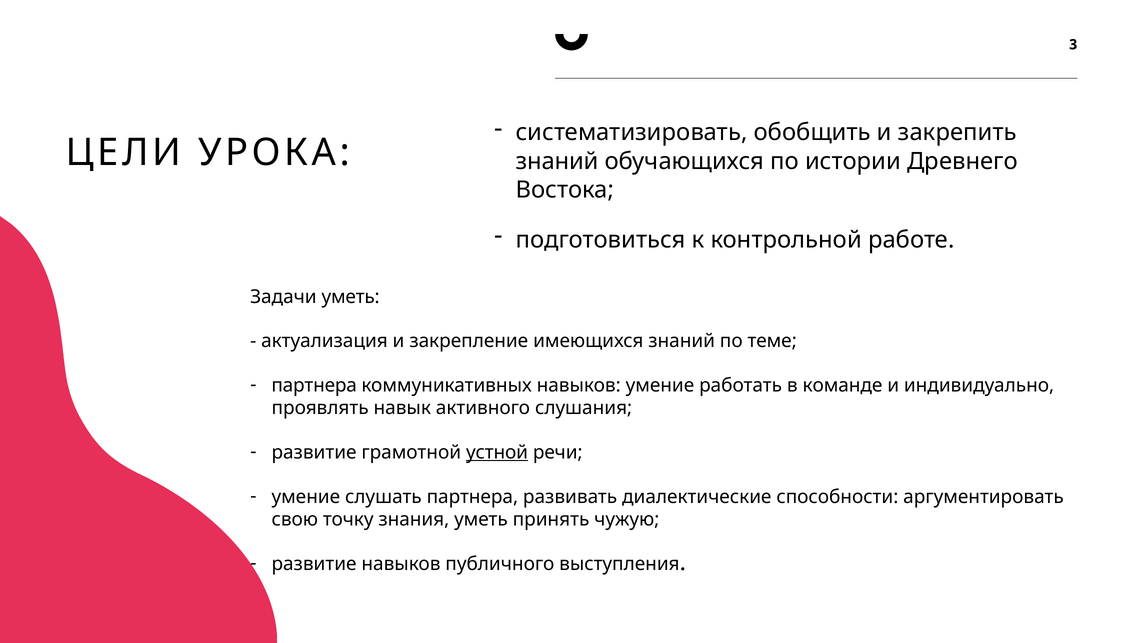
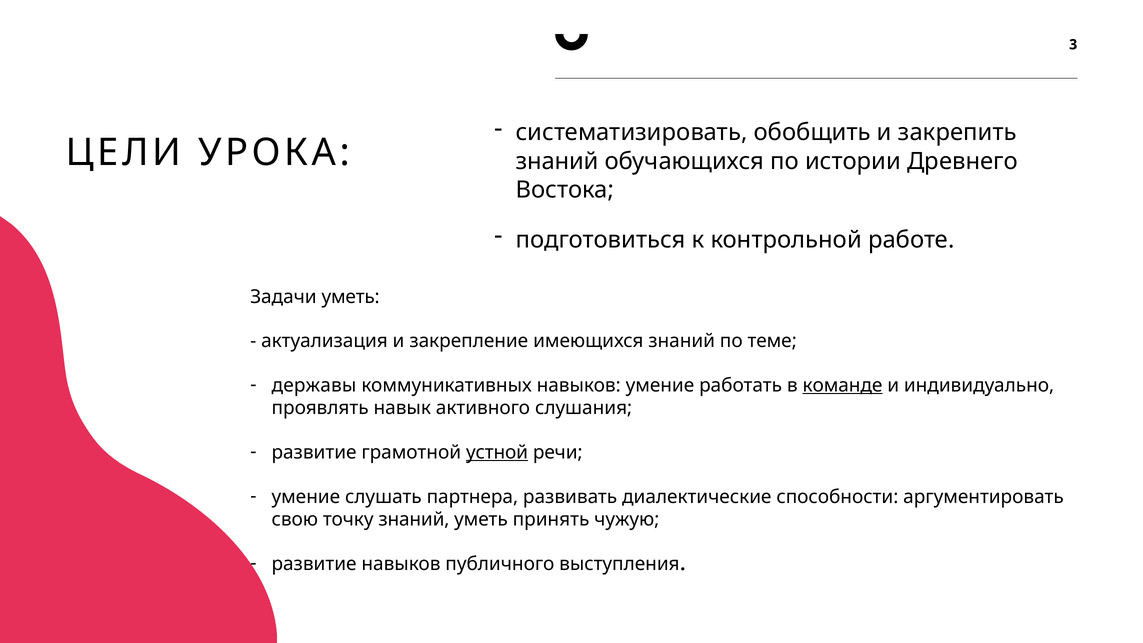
партнера at (314, 385): партнера -> державы
команде underline: none -> present
точку знания: знания -> знаний
